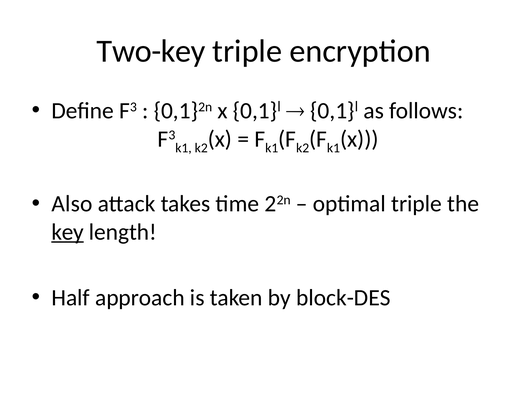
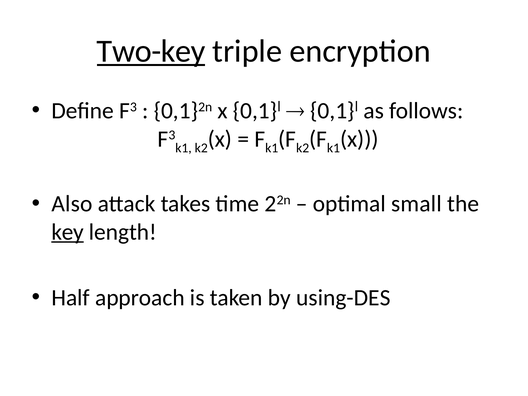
Two-key underline: none -> present
optimal triple: triple -> small
block-DES: block-DES -> using-DES
